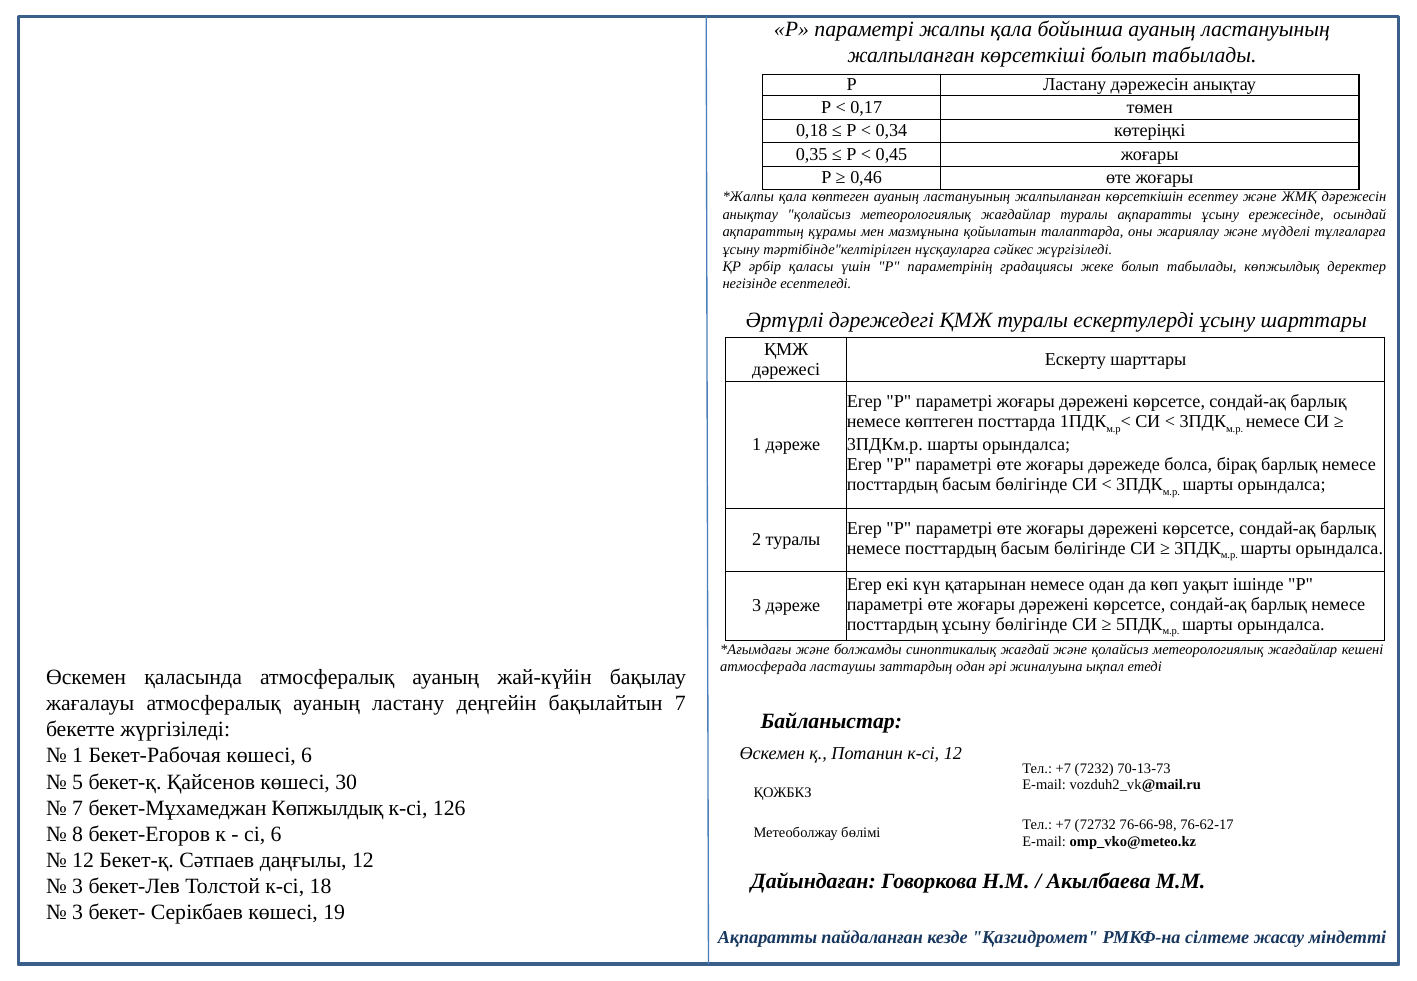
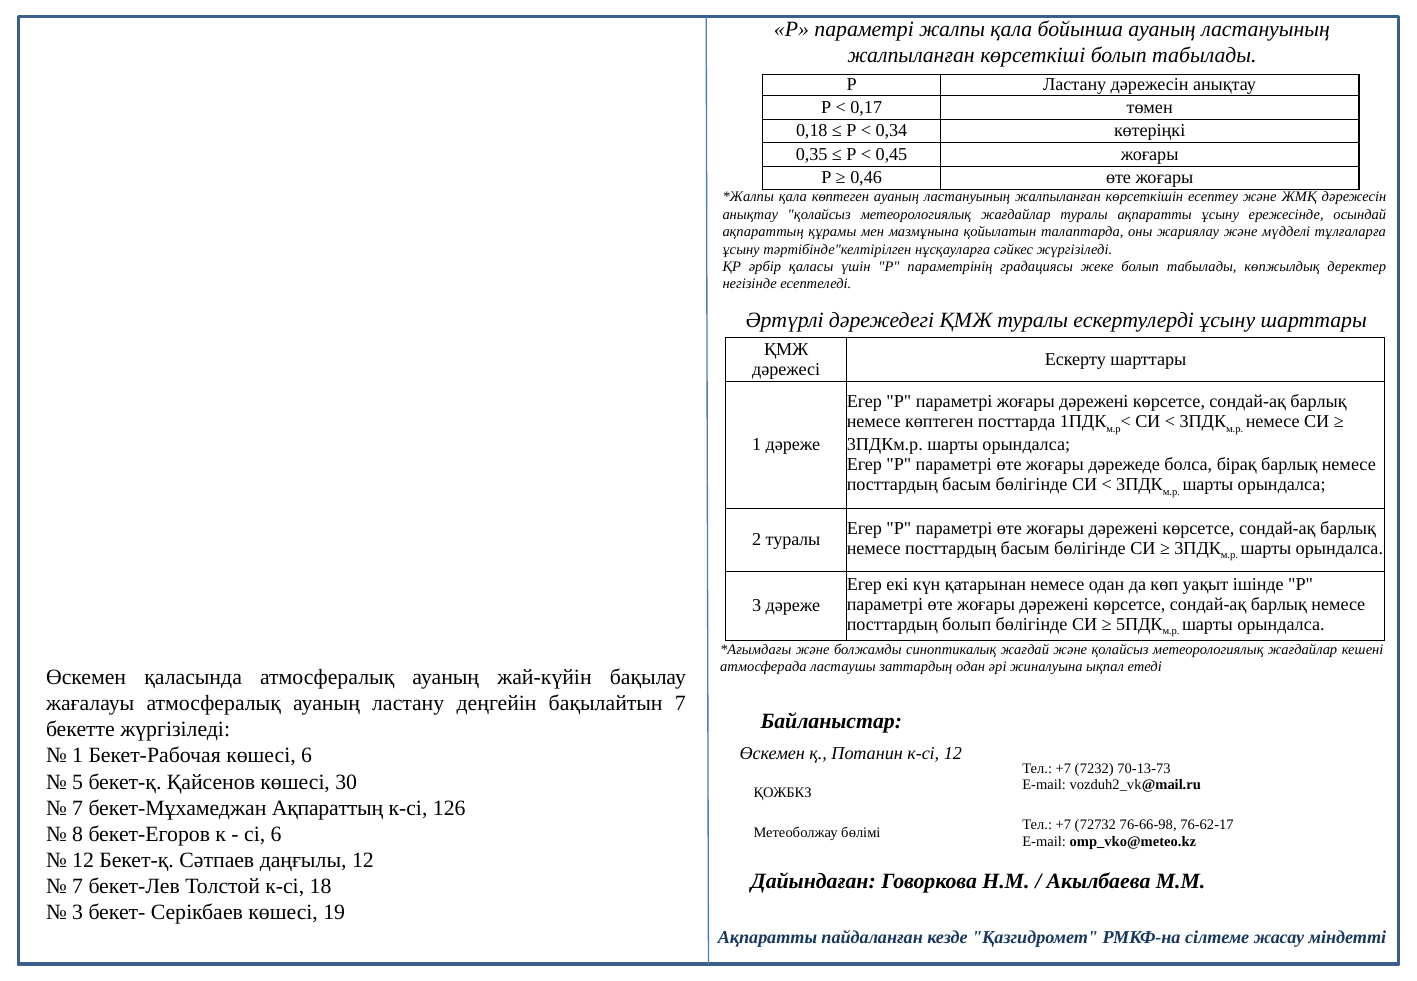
посттардың ұсыну: ұсыну -> болып
бекет-Мұхамеджан Көпжылдық: Көпжылдық -> Ақпараттың
3 at (78, 886): 3 -> 7
